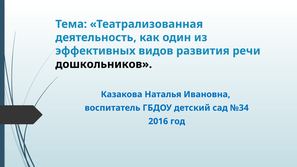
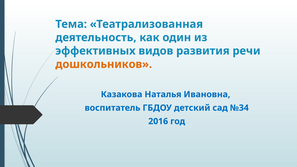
дошкольников colour: black -> orange
